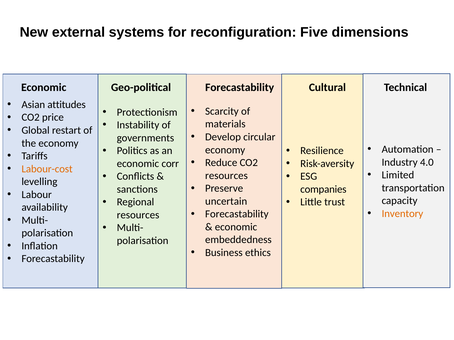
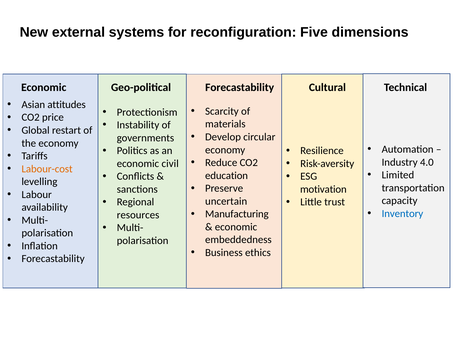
corr: corr -> civil
resources at (226, 176): resources -> education
companies: companies -> motivation
Inventory colour: orange -> blue
Forecastability at (237, 214): Forecastability -> Manufacturing
